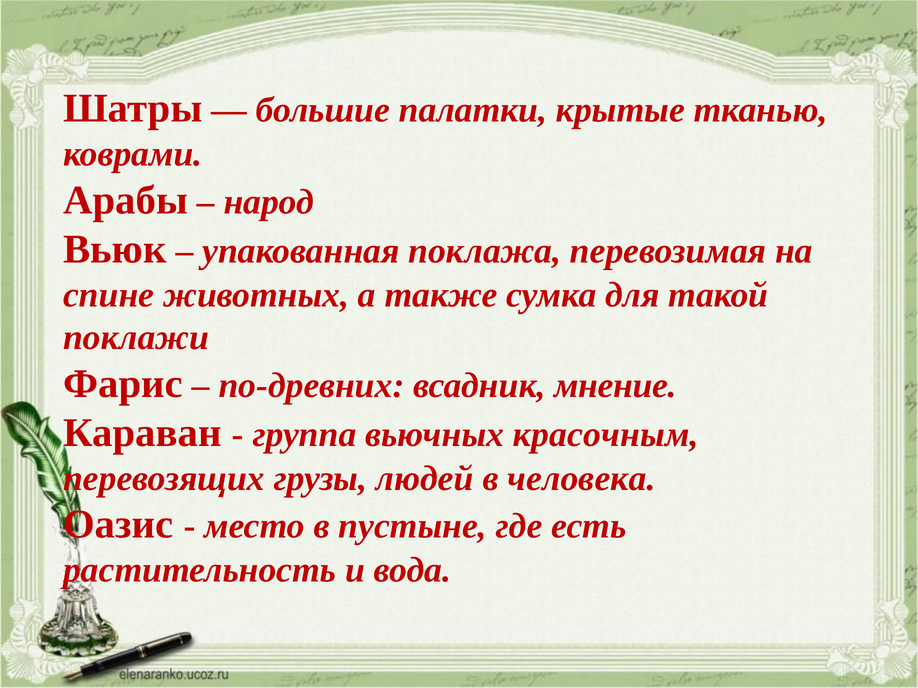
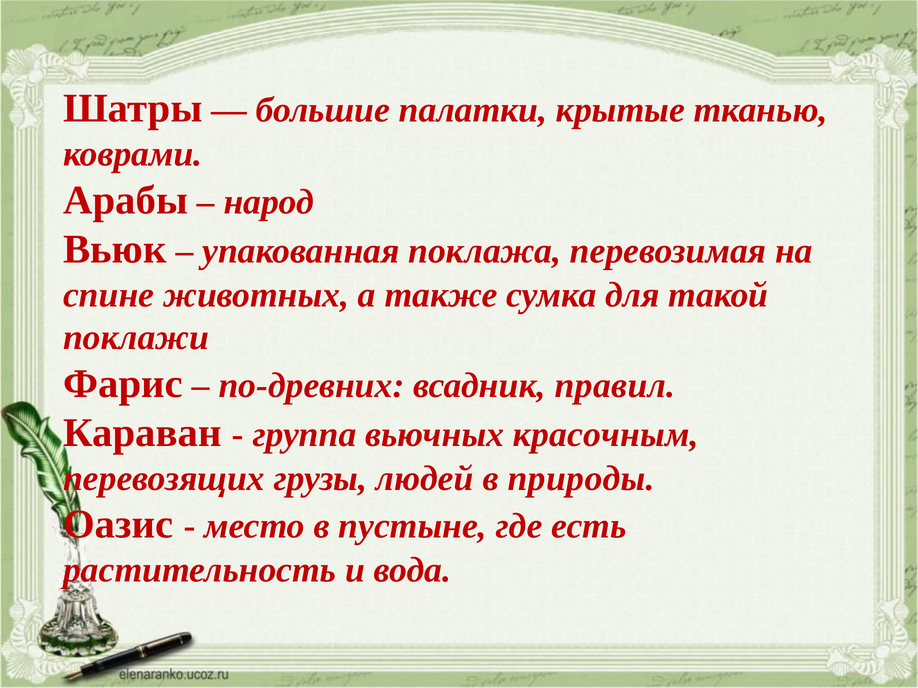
мнение: мнение -> правил
человека: человека -> природы
